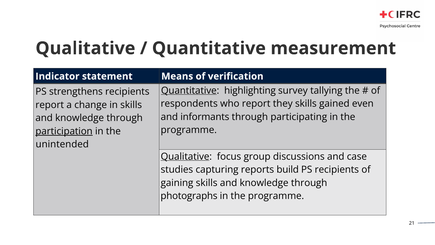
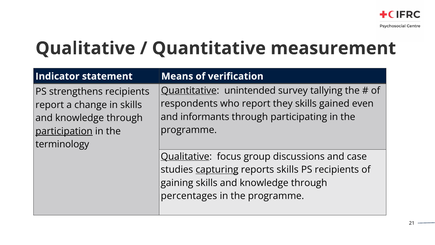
highlighting: highlighting -> unintended
unintended: unintended -> terminology
capturing underline: none -> present
reports build: build -> skills
photographs: photographs -> percentages
